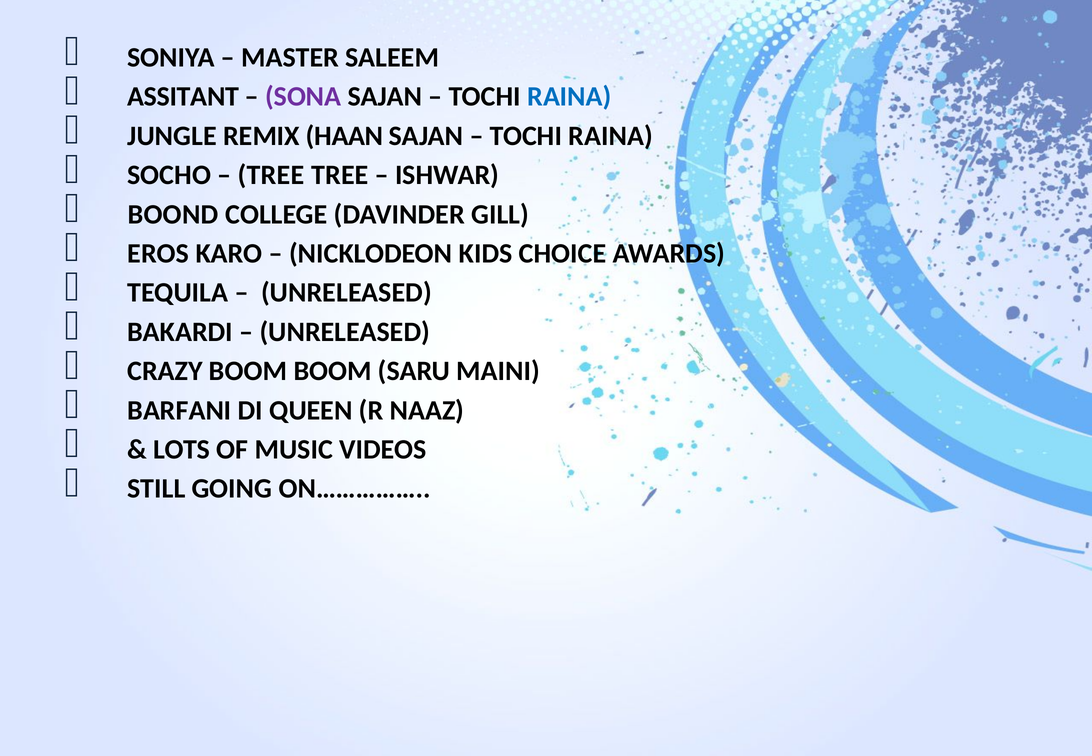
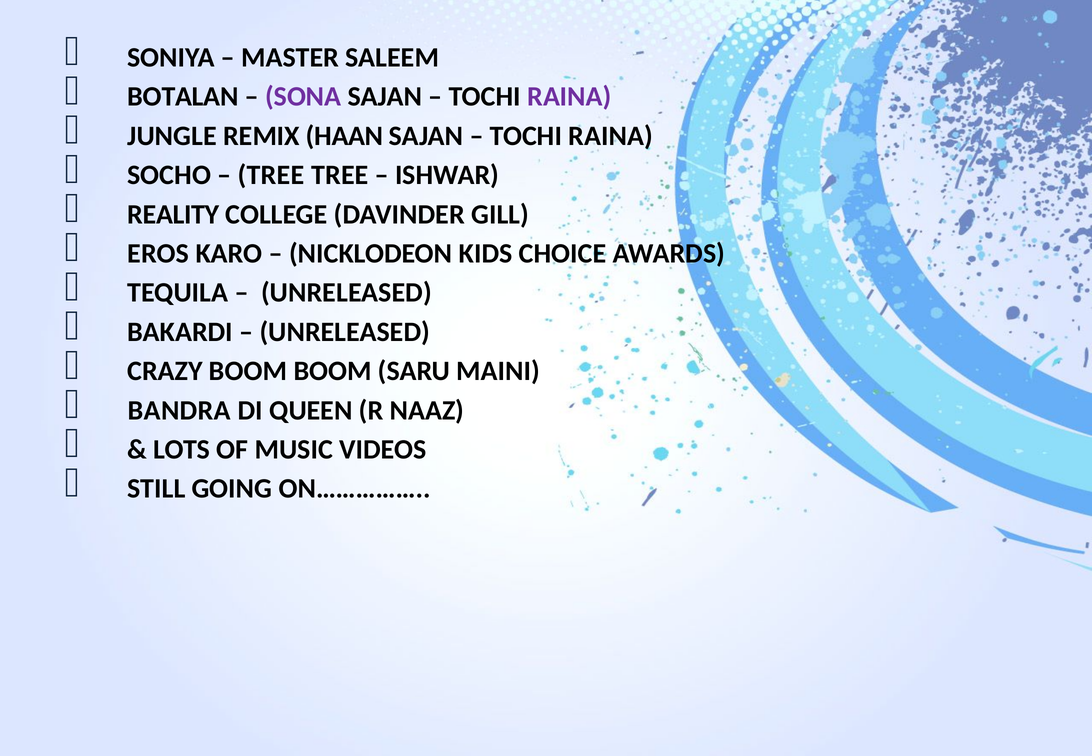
ASSITANT: ASSITANT -> BOTALAN
RAINA at (569, 97) colour: blue -> purple
BOOND: BOOND -> REALITY
BARFANI: BARFANI -> BANDRA
